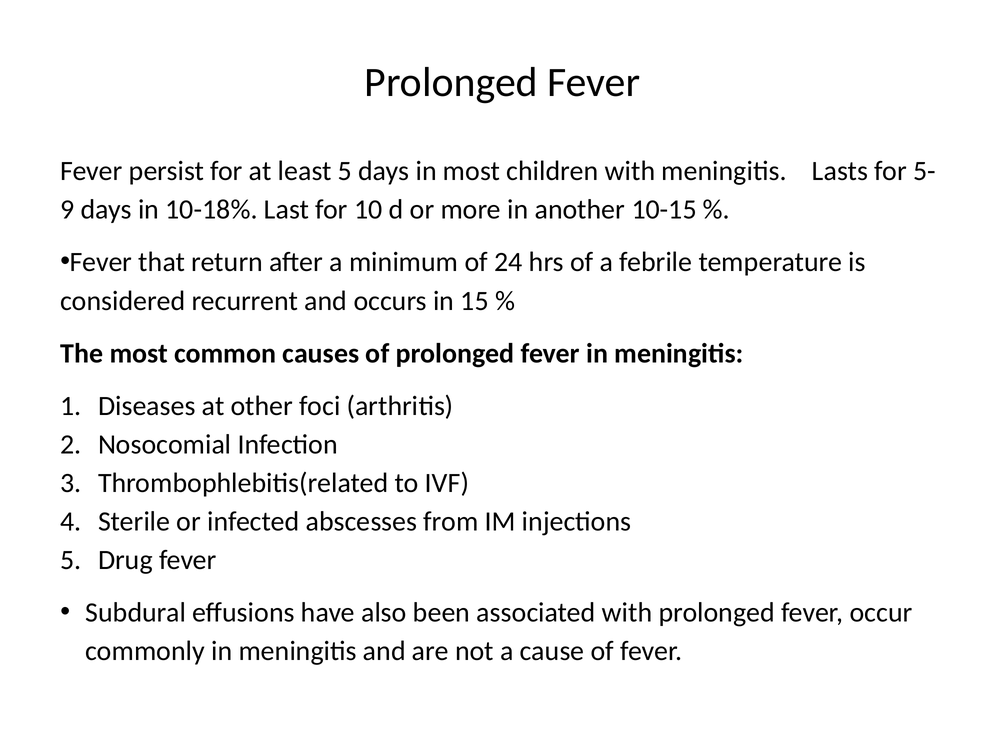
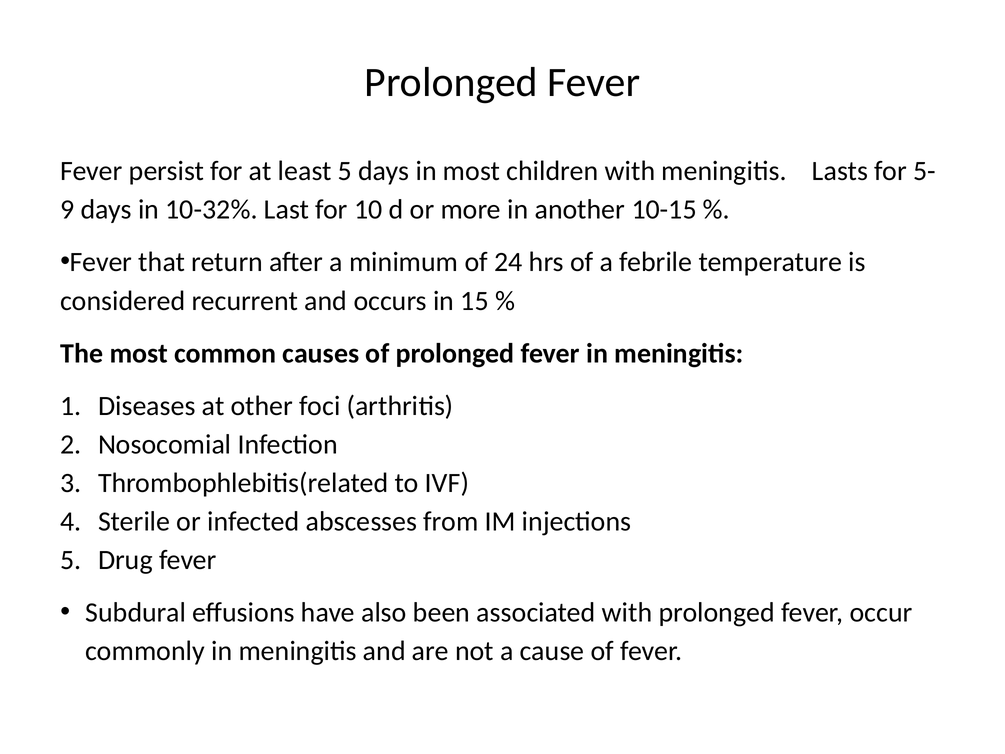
10-18%: 10-18% -> 10-32%
